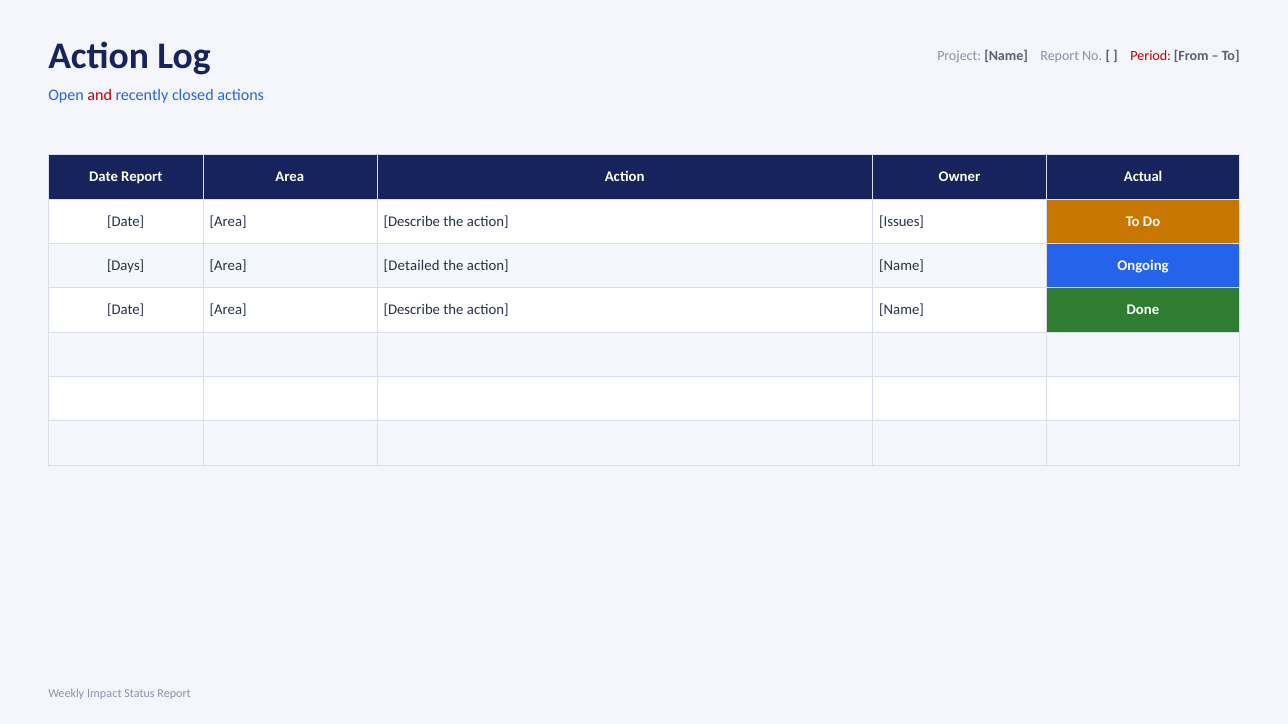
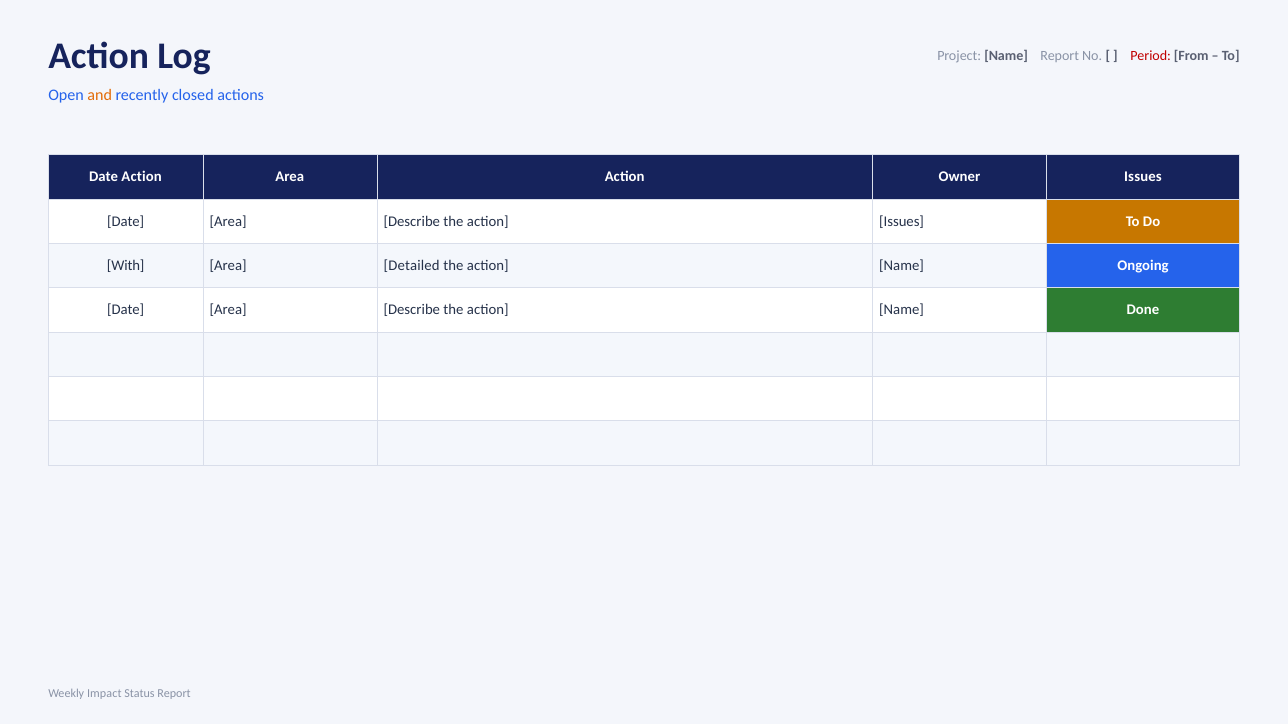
and colour: red -> orange
Date Report: Report -> Action
Owner Actual: Actual -> Issues
Days: Days -> With
